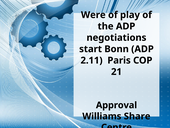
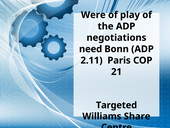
start: start -> need
Approval: Approval -> Targeted
